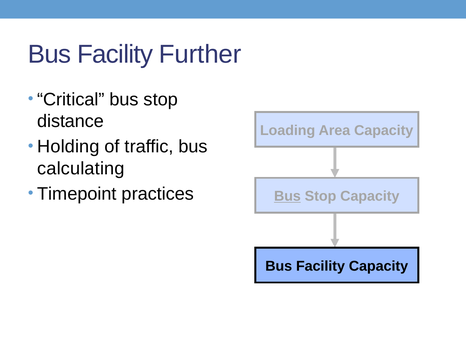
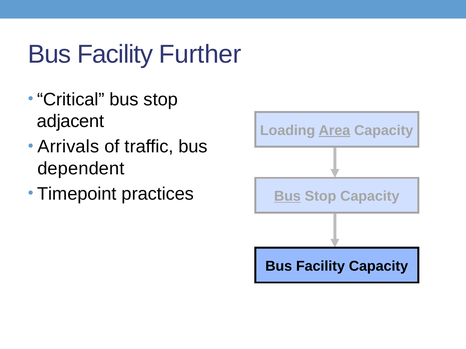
distance: distance -> adjacent
Area underline: none -> present
Holding: Holding -> Arrivals
calculating: calculating -> dependent
